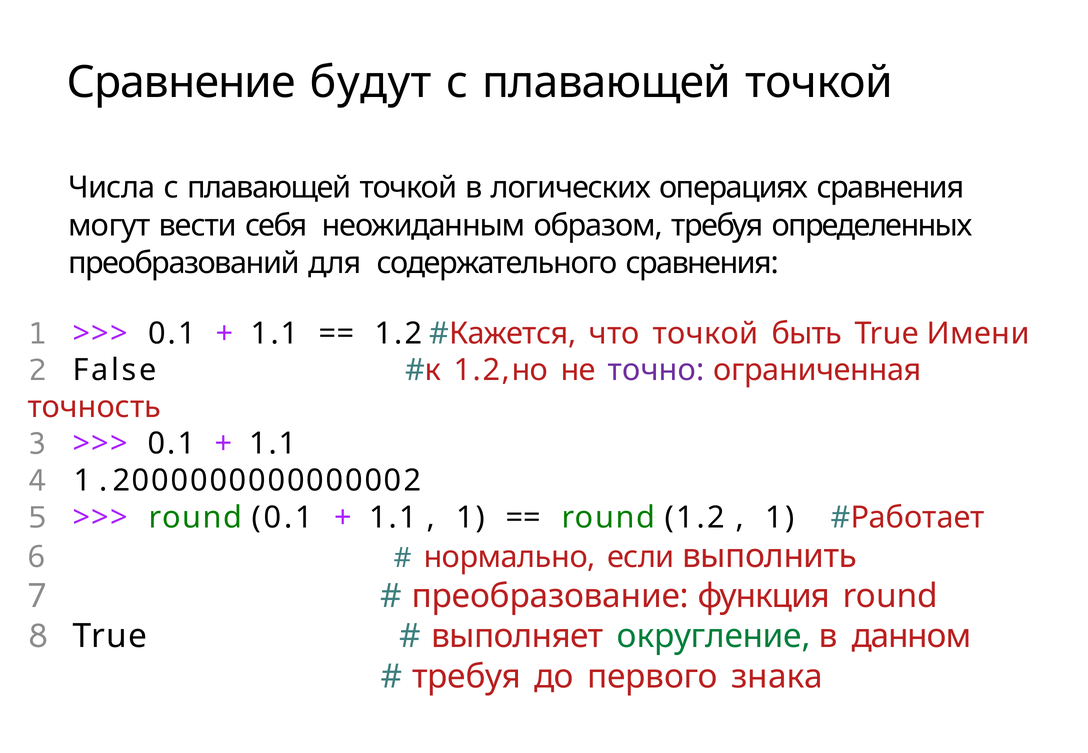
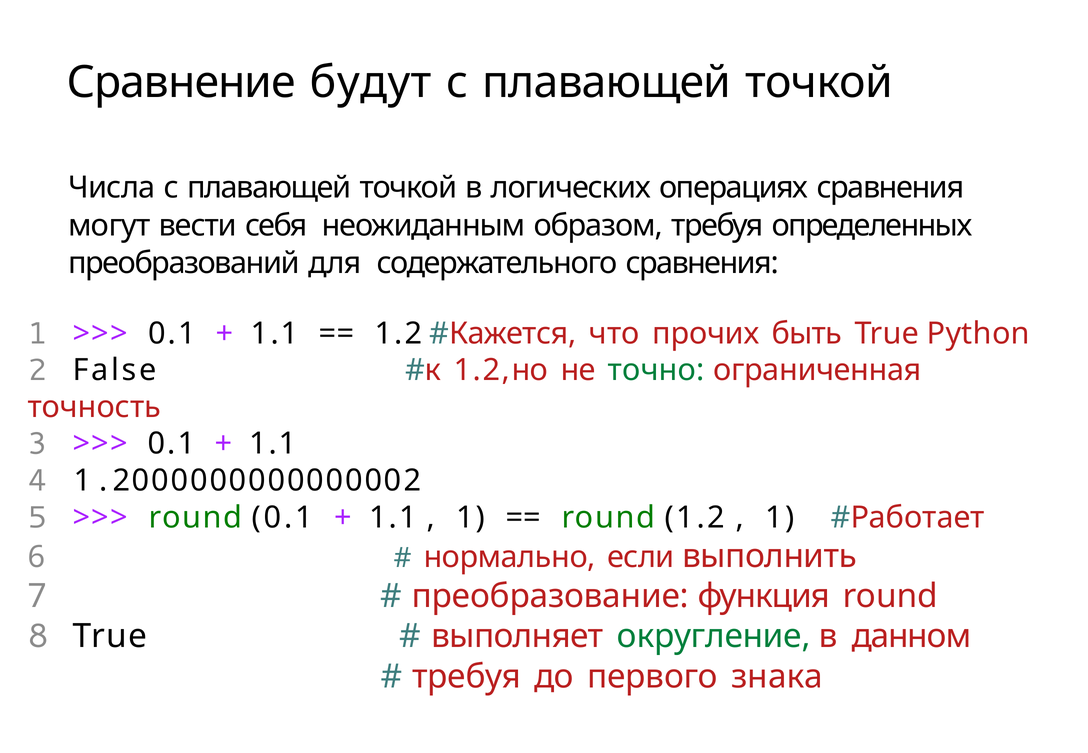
что точкой: точкой -> прочих
Имени: Имени -> Python
точно colour: purple -> green
